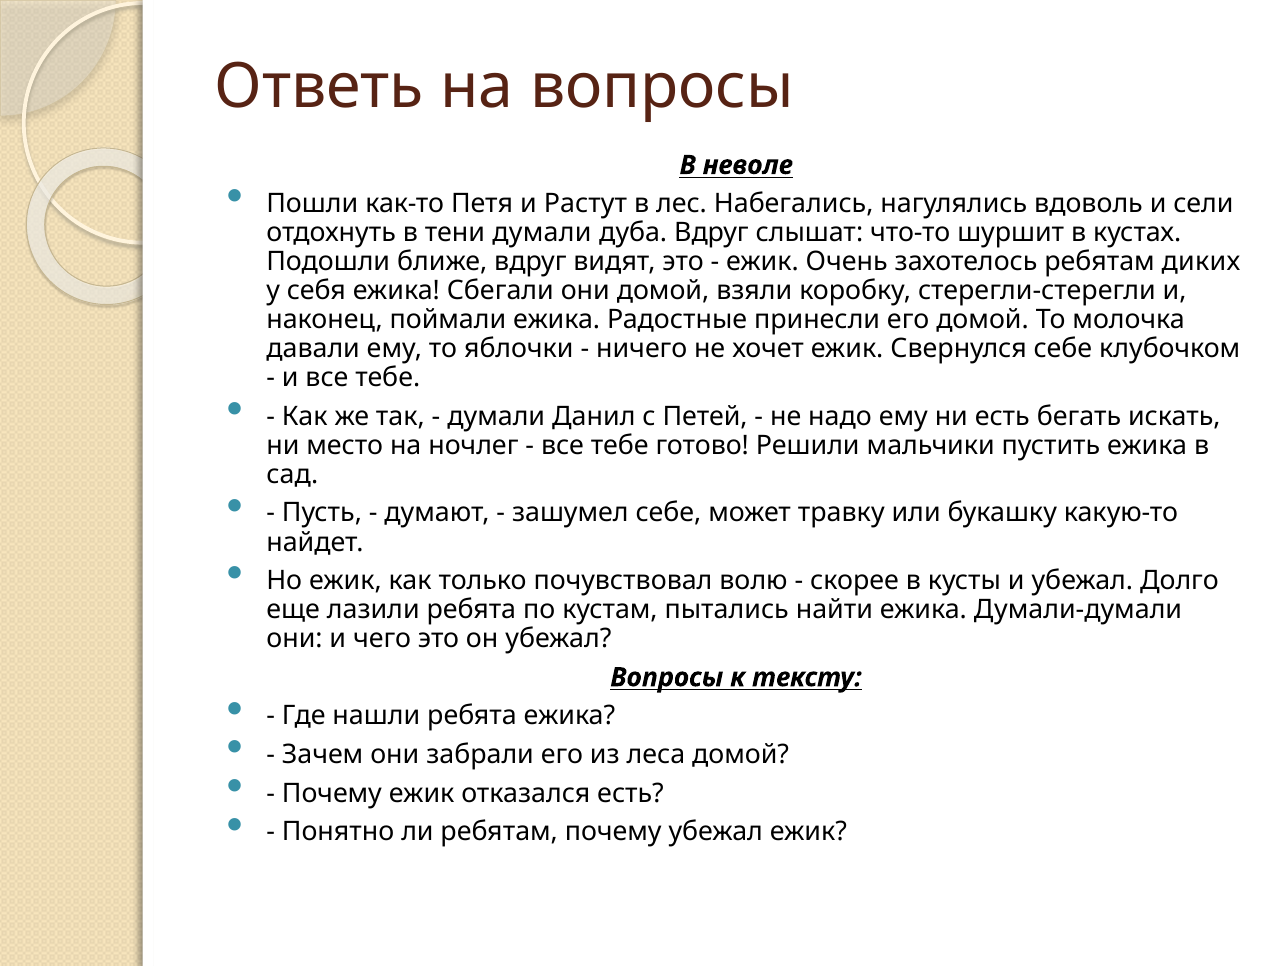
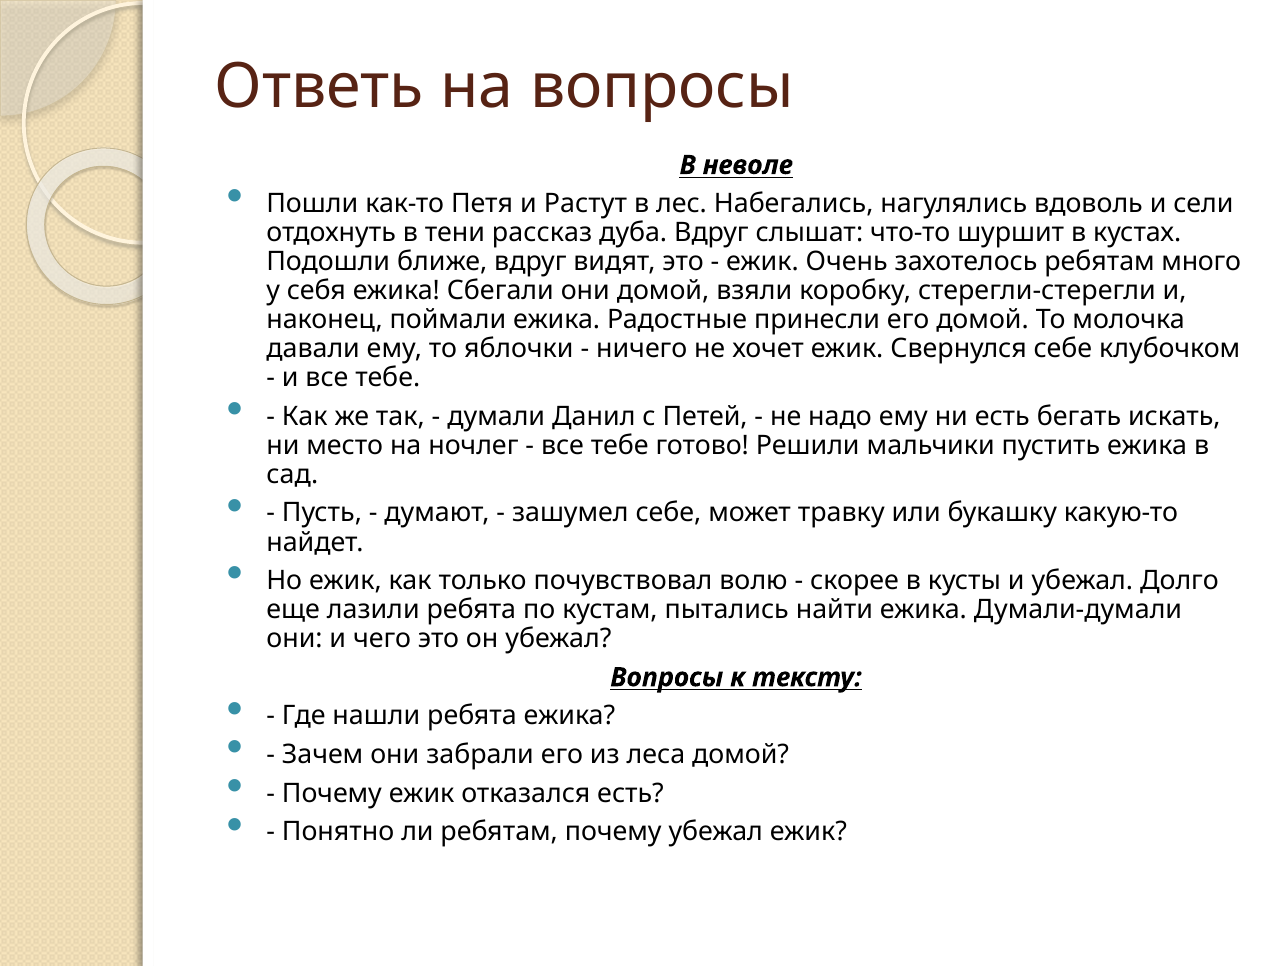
тени думали: думали -> рассказ
диких: диких -> много
